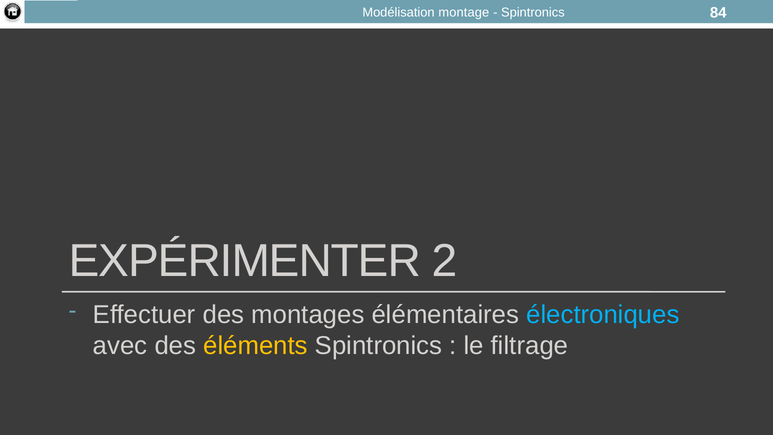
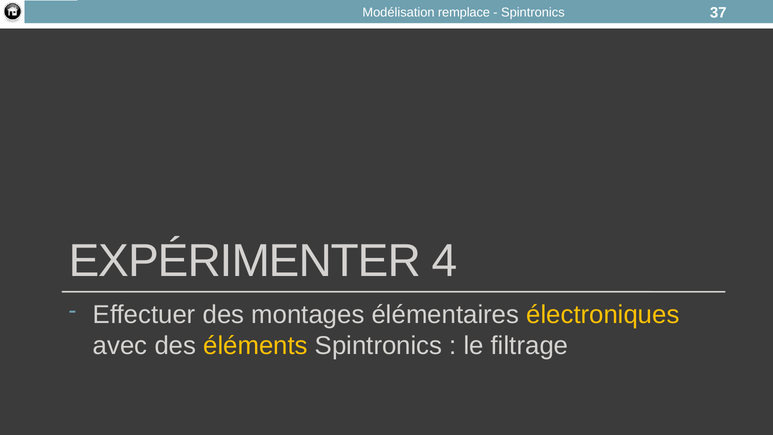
montage: montage -> remplace
84: 84 -> 37
2: 2 -> 4
électroniques colour: light blue -> yellow
